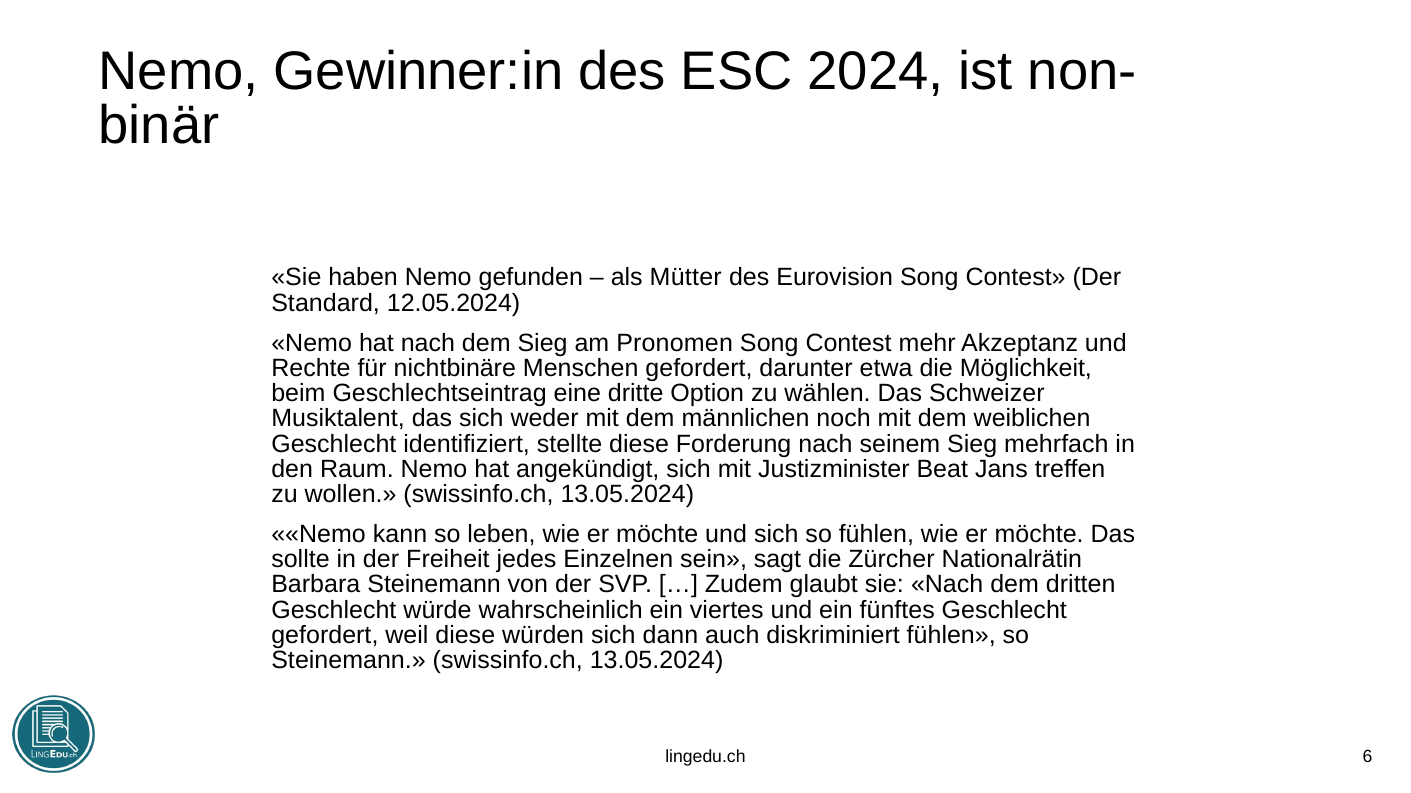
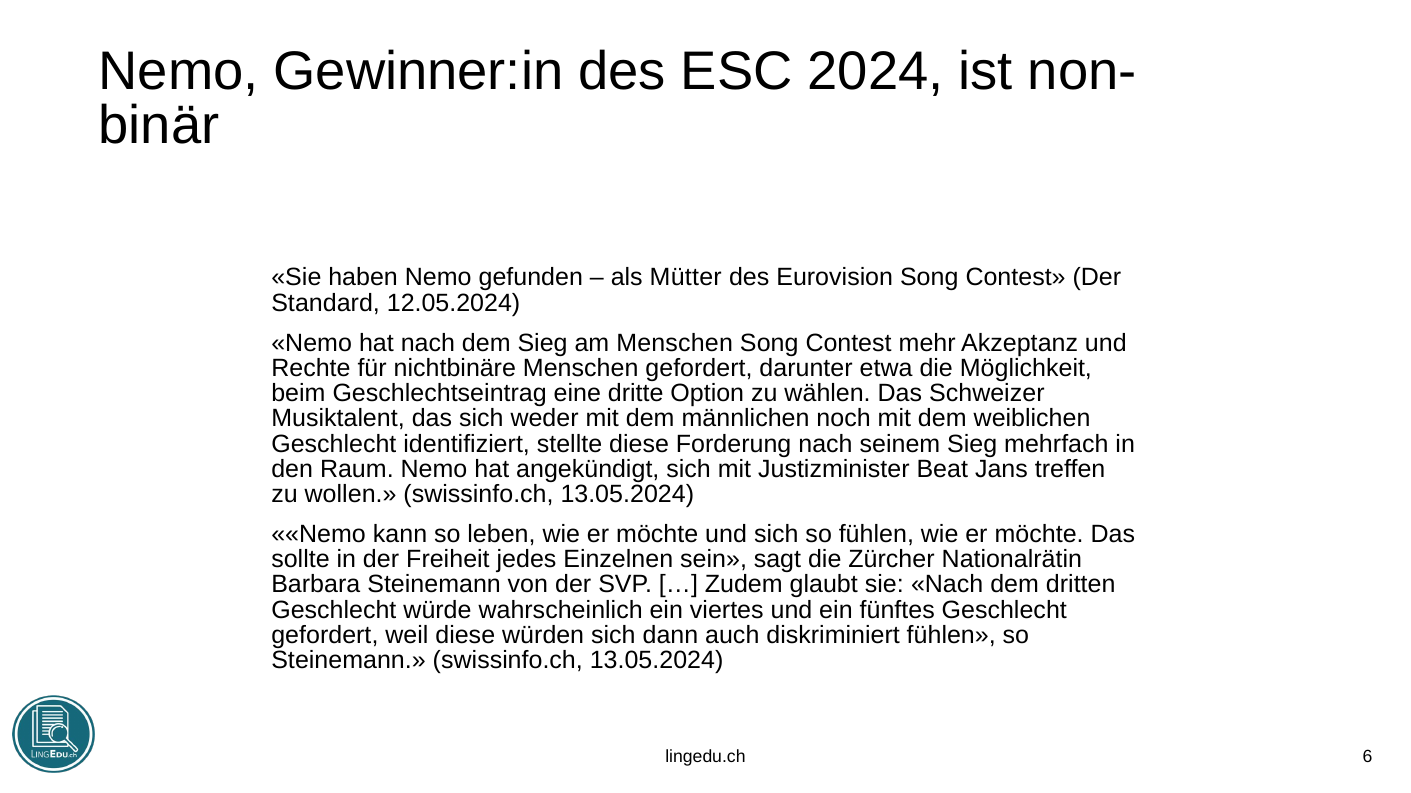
am Pronomen: Pronomen -> Menschen
